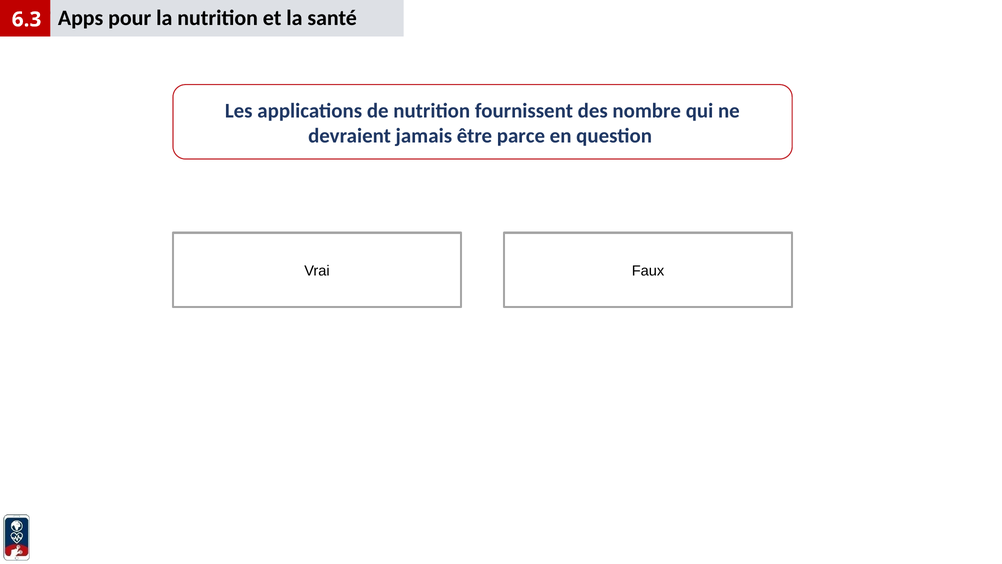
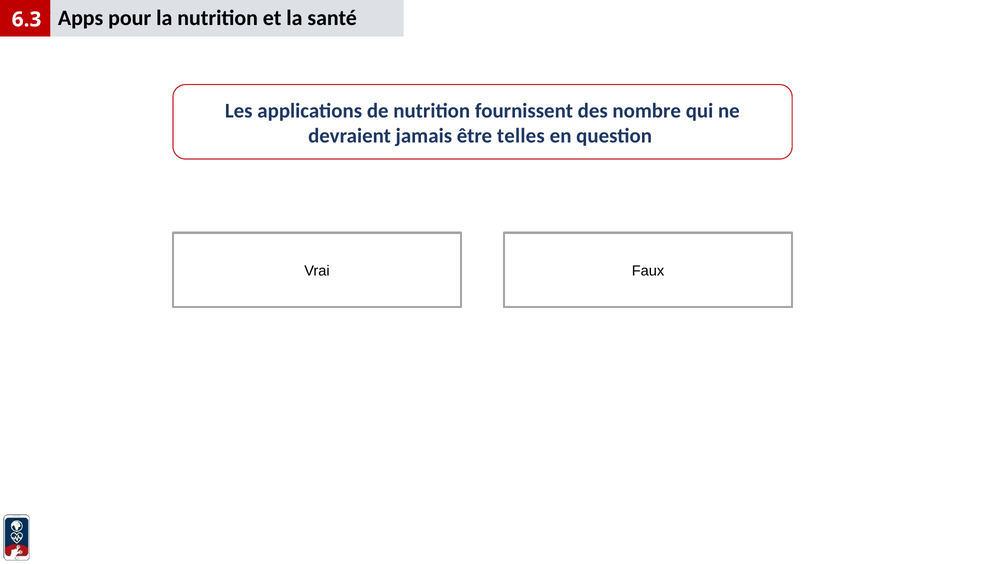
parce: parce -> telles
